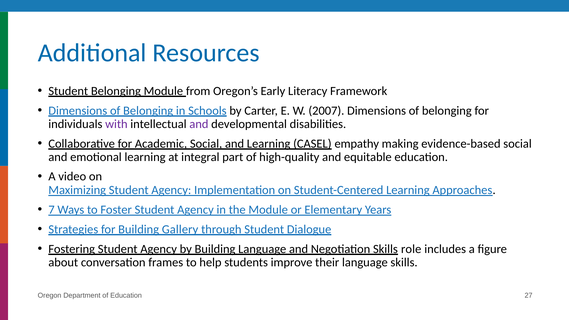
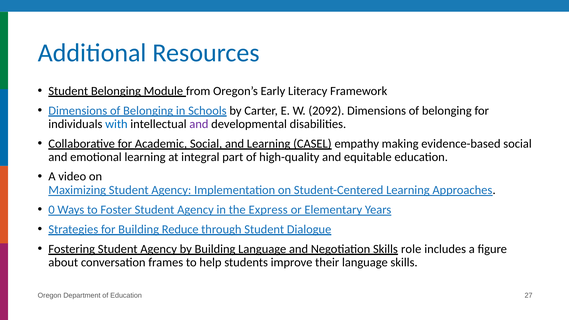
2007: 2007 -> 2092
with colour: purple -> blue
7: 7 -> 0
the Module: Module -> Express
Gallery: Gallery -> Reduce
